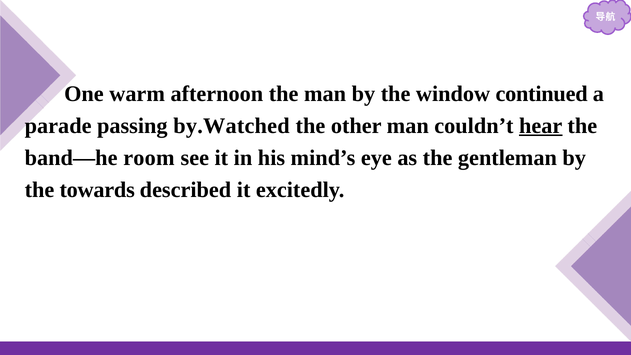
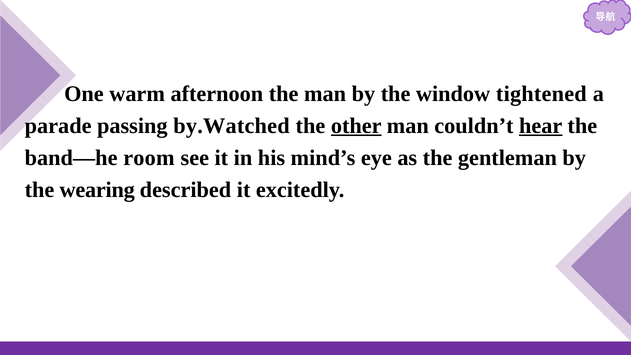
continued: continued -> tightened
other underline: none -> present
towards: towards -> wearing
